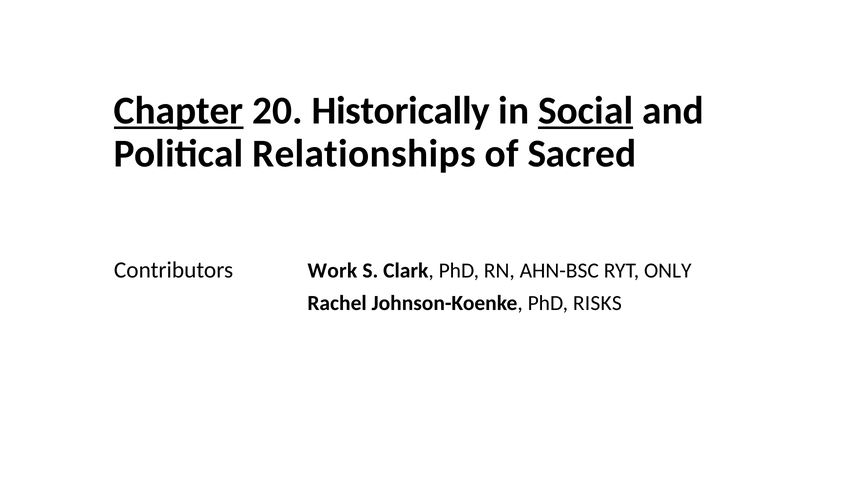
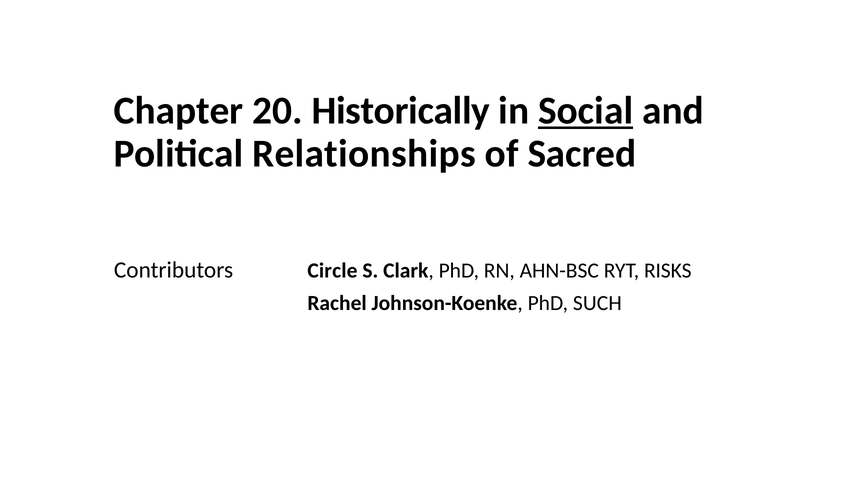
Chapter underline: present -> none
Work: Work -> Circle
ONLY: ONLY -> RISKS
RISKS: RISKS -> SUCH
